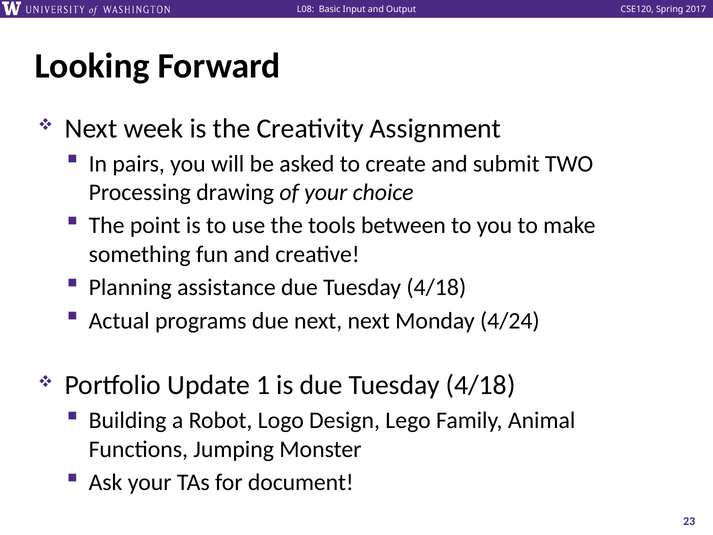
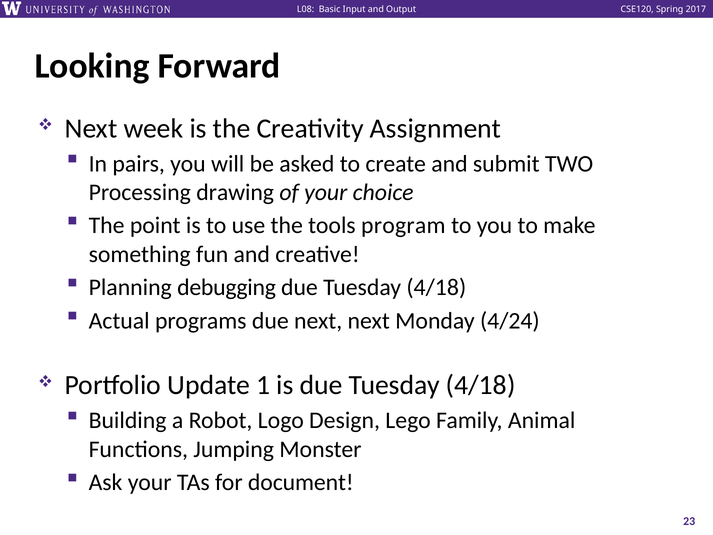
between: between -> program
assistance: assistance -> debugging
